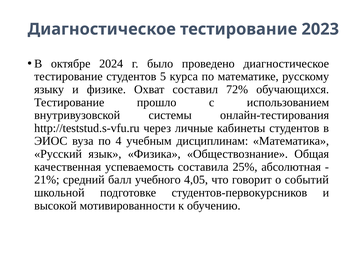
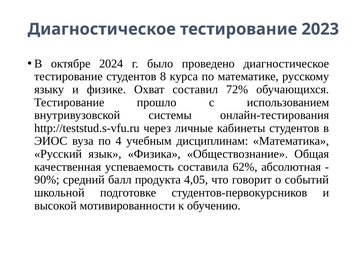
5: 5 -> 8
25%: 25% -> 62%
21%: 21% -> 90%
учебного: учебного -> продукта
